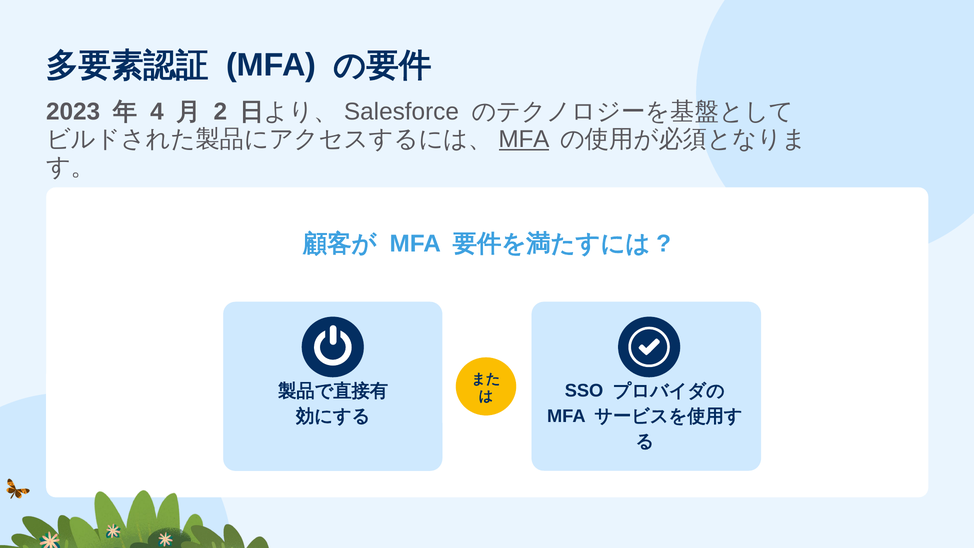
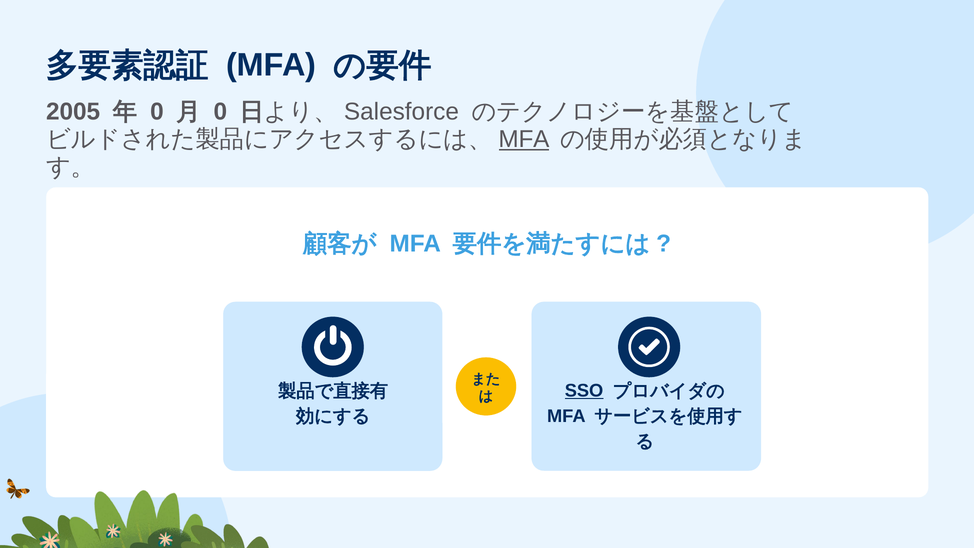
2023: 2023 -> 2005
4 at (157, 112): 4 -> 0
2 at (220, 112): 2 -> 0
SSO underline: none -> present
